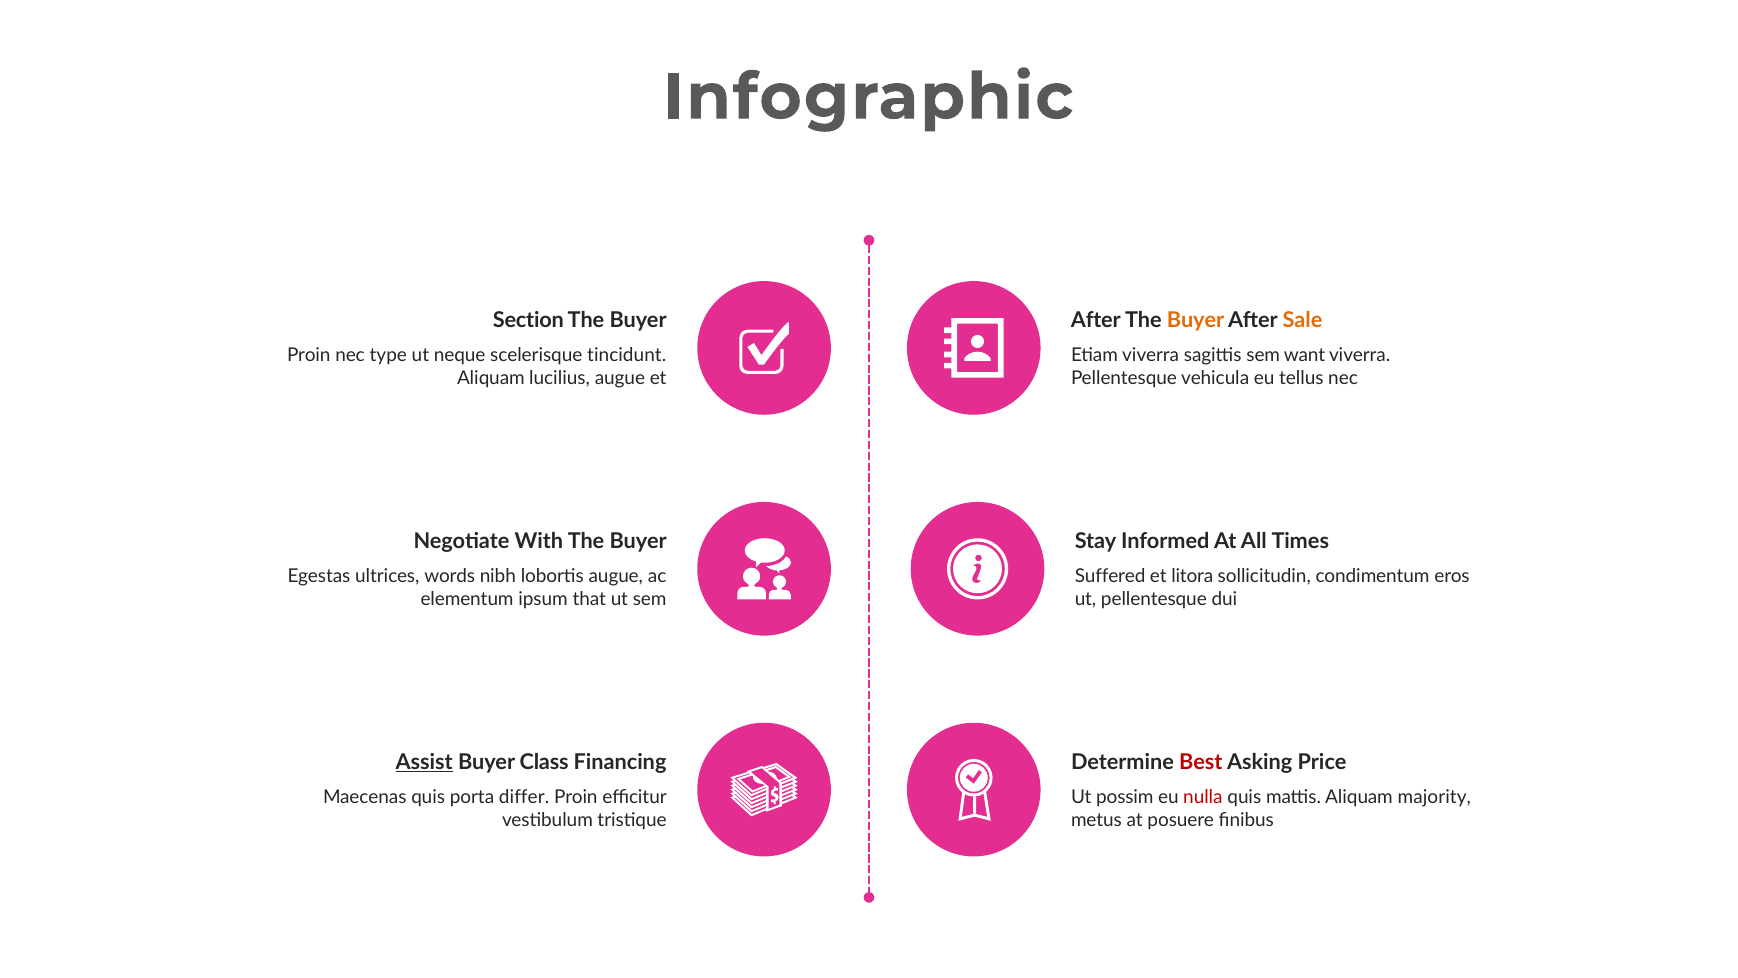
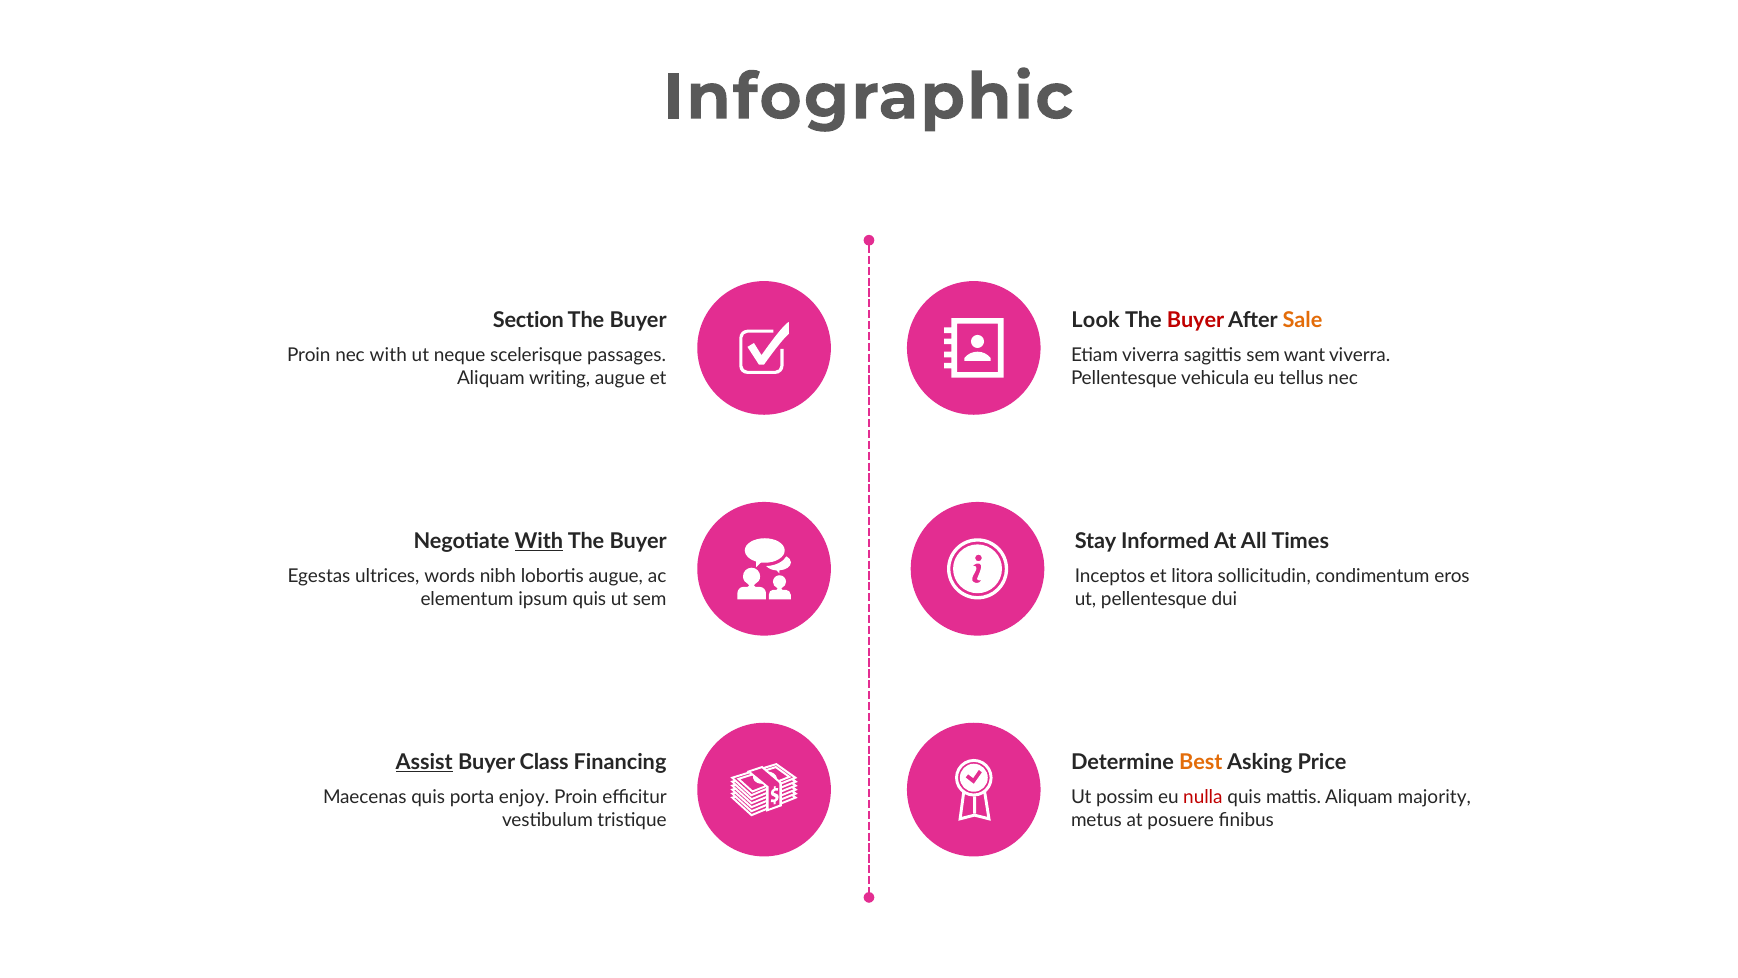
After at (1096, 320): After -> Look
Buyer at (1196, 320) colour: orange -> red
nec type: type -> with
tincidunt: tincidunt -> passages
lucilius: lucilius -> writing
With at (539, 541) underline: none -> present
Suffered: Suffered -> Inceptos
ipsum that: that -> quis
Best colour: red -> orange
differ: differ -> enjoy
